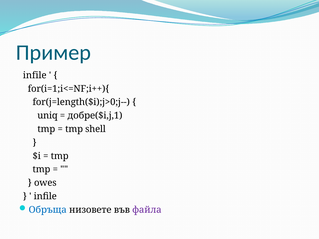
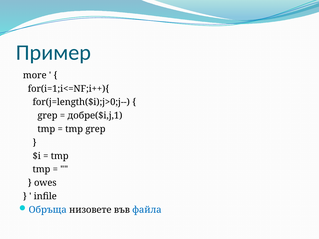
infile at (35, 75): infile -> more
uniq at (48, 116): uniq -> grep
tmp shell: shell -> grep
файла colour: purple -> blue
